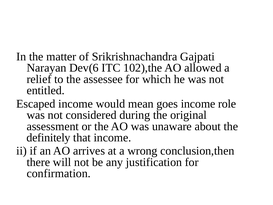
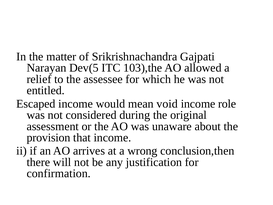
Dev(6: Dev(6 -> Dev(5
102),the: 102),the -> 103),the
goes: goes -> void
definitely: definitely -> provision
